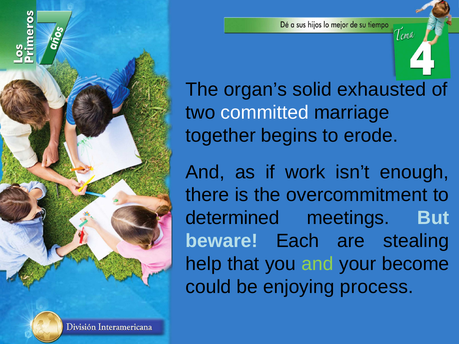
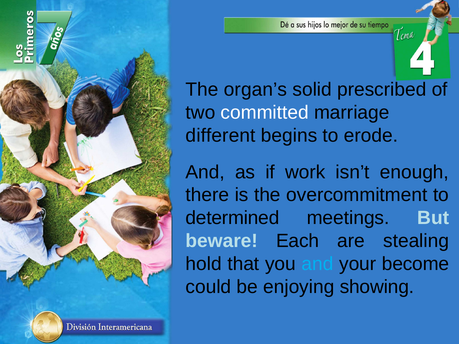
exhausted: exhausted -> prescribed
together: together -> different
help: help -> hold
and at (317, 264) colour: light green -> light blue
process: process -> showing
